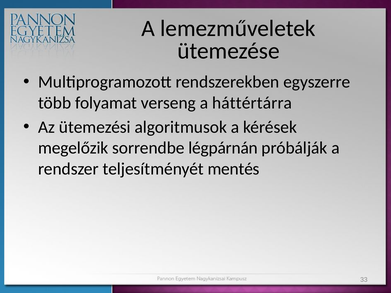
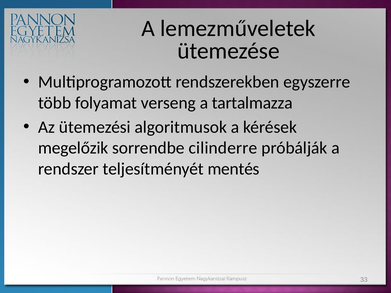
háttértárra: háttértárra -> tartalmazza
légpárnán: légpárnán -> cilinderre
